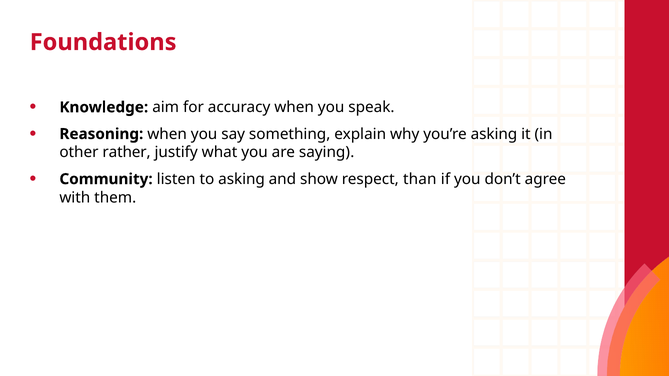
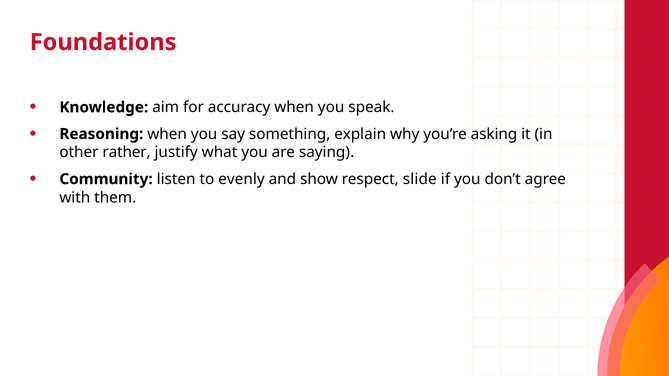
to asking: asking -> evenly
than: than -> slide
